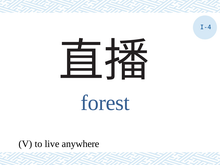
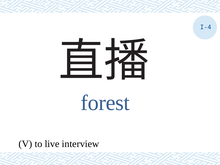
anywhere: anywhere -> interview
